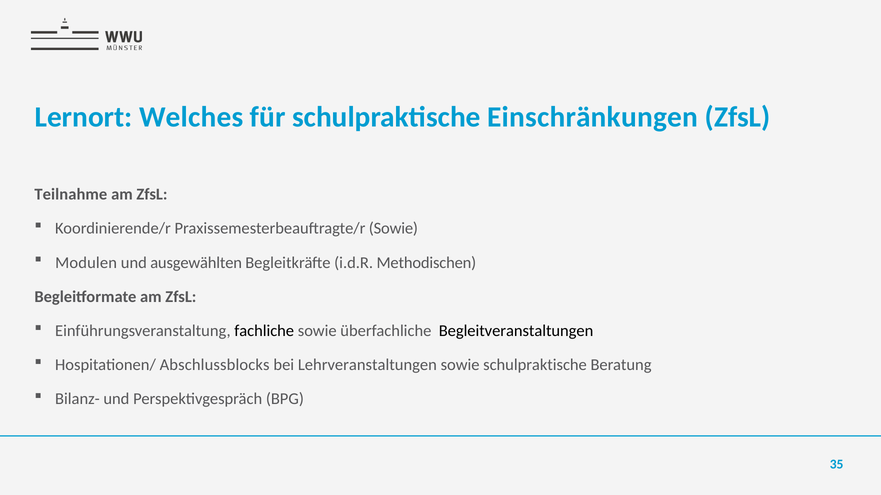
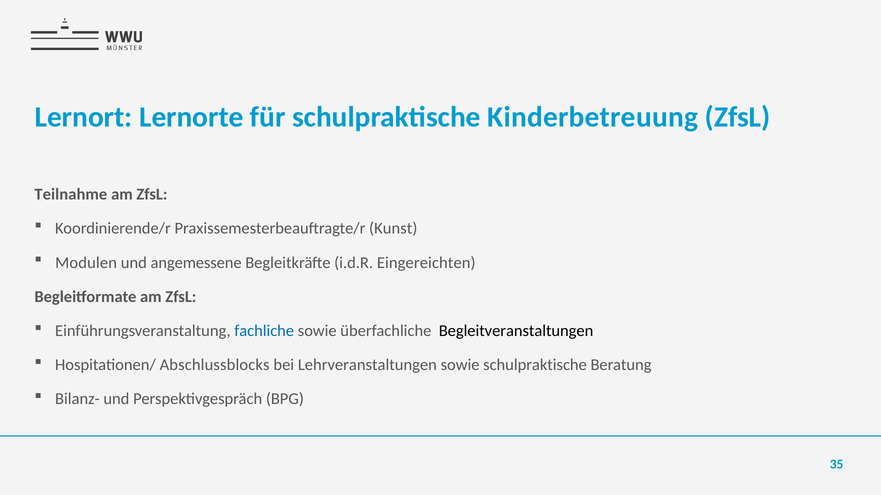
Welches: Welches -> Lernorte
Einschränkungen: Einschränkungen -> Kinderbetreuung
Praxissemesterbeauftragte/r Sowie: Sowie -> Kunst
ausgewählten: ausgewählten -> angemessene
Methodischen: Methodischen -> Eingereichten
fachliche colour: black -> blue
